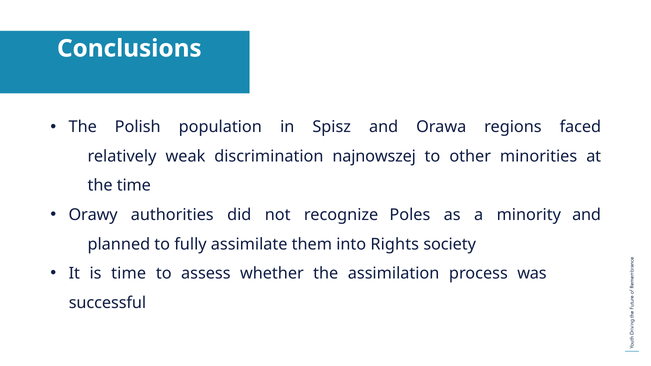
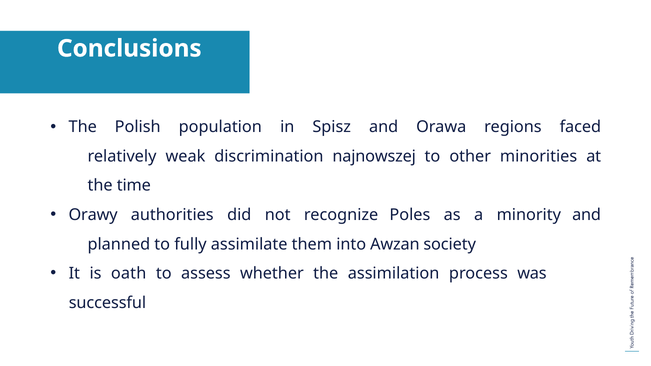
Rights: Rights -> Awzan
is time: time -> oath
